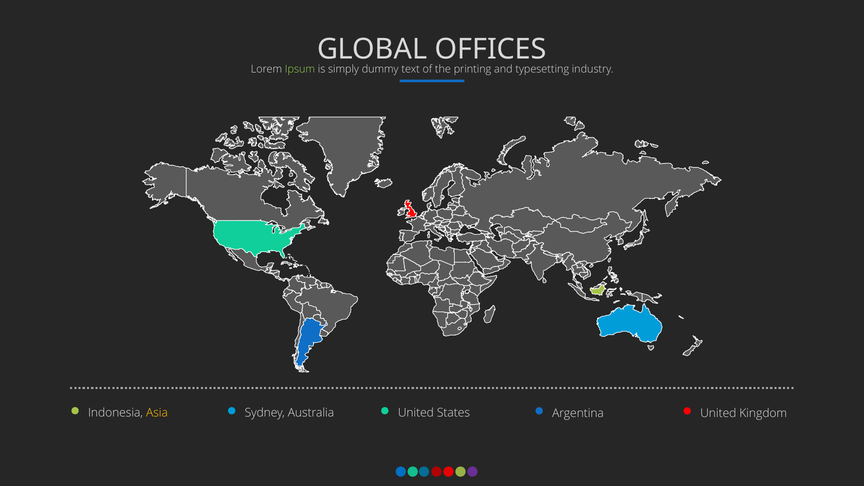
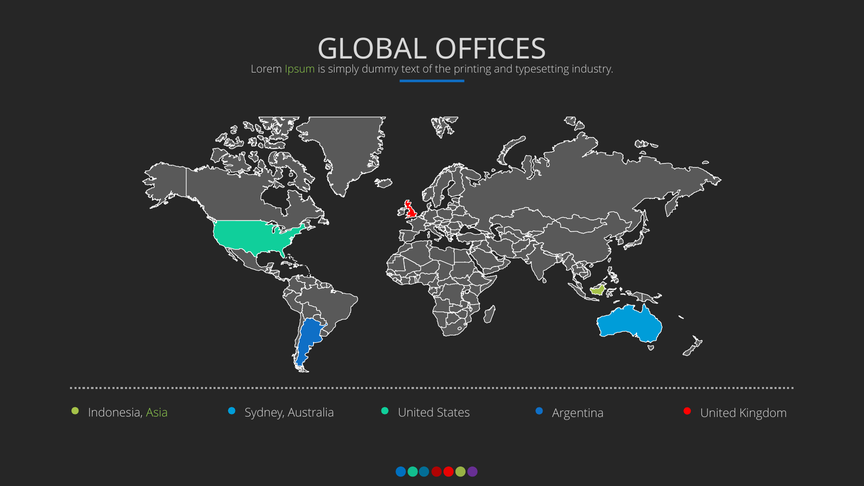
Asia colour: yellow -> light green
